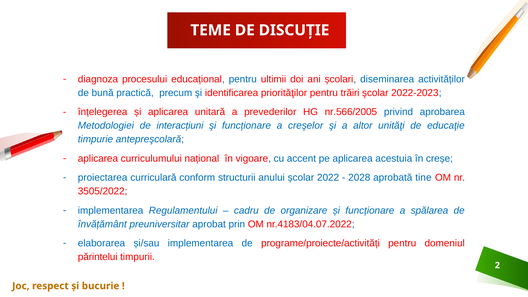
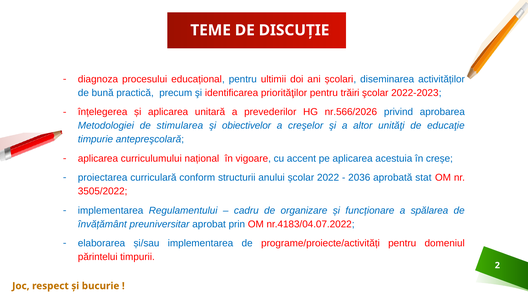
nr.566/2005: nr.566/2005 -> nr.566/2026
interacțiuni: interacțiuni -> stimularea
şi funcționare: funcționare -> obiectivelor
2028: 2028 -> 2036
tine: tine -> stat
